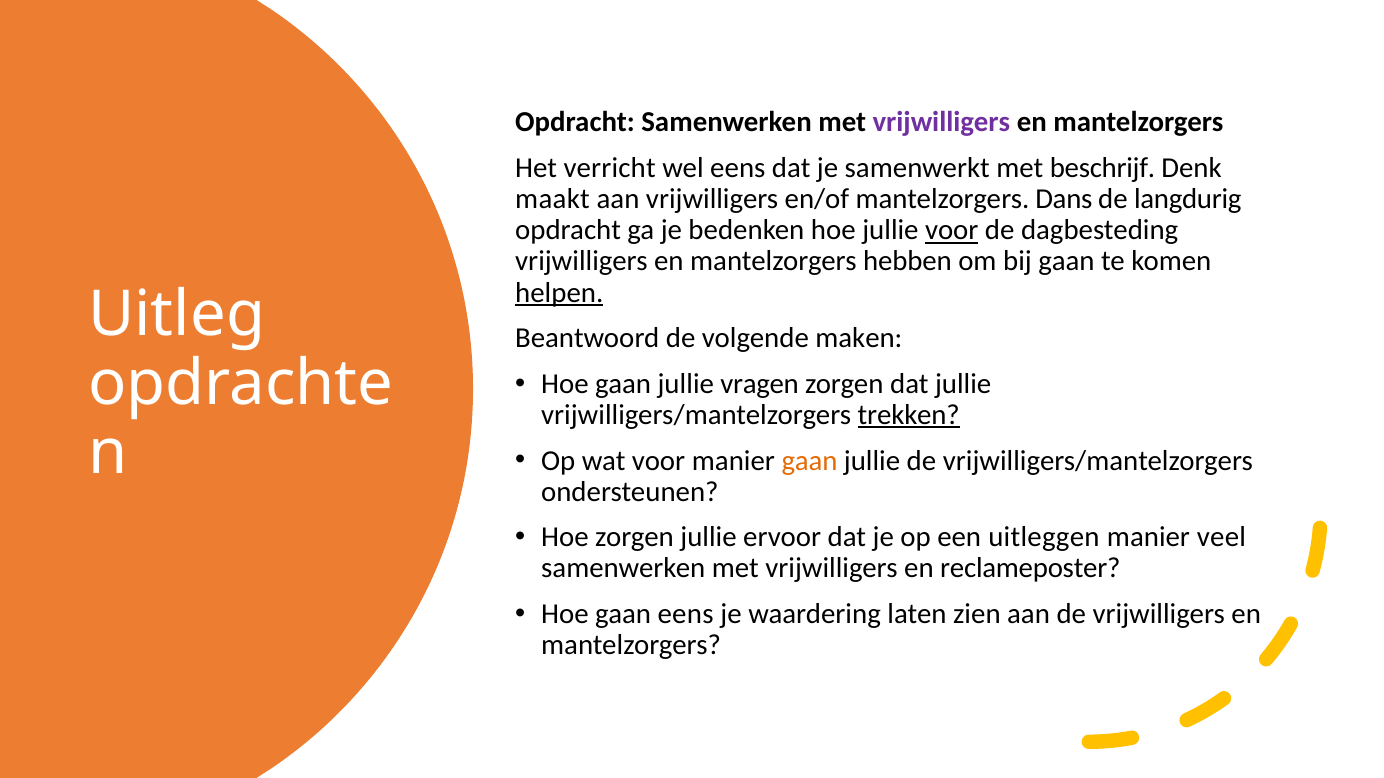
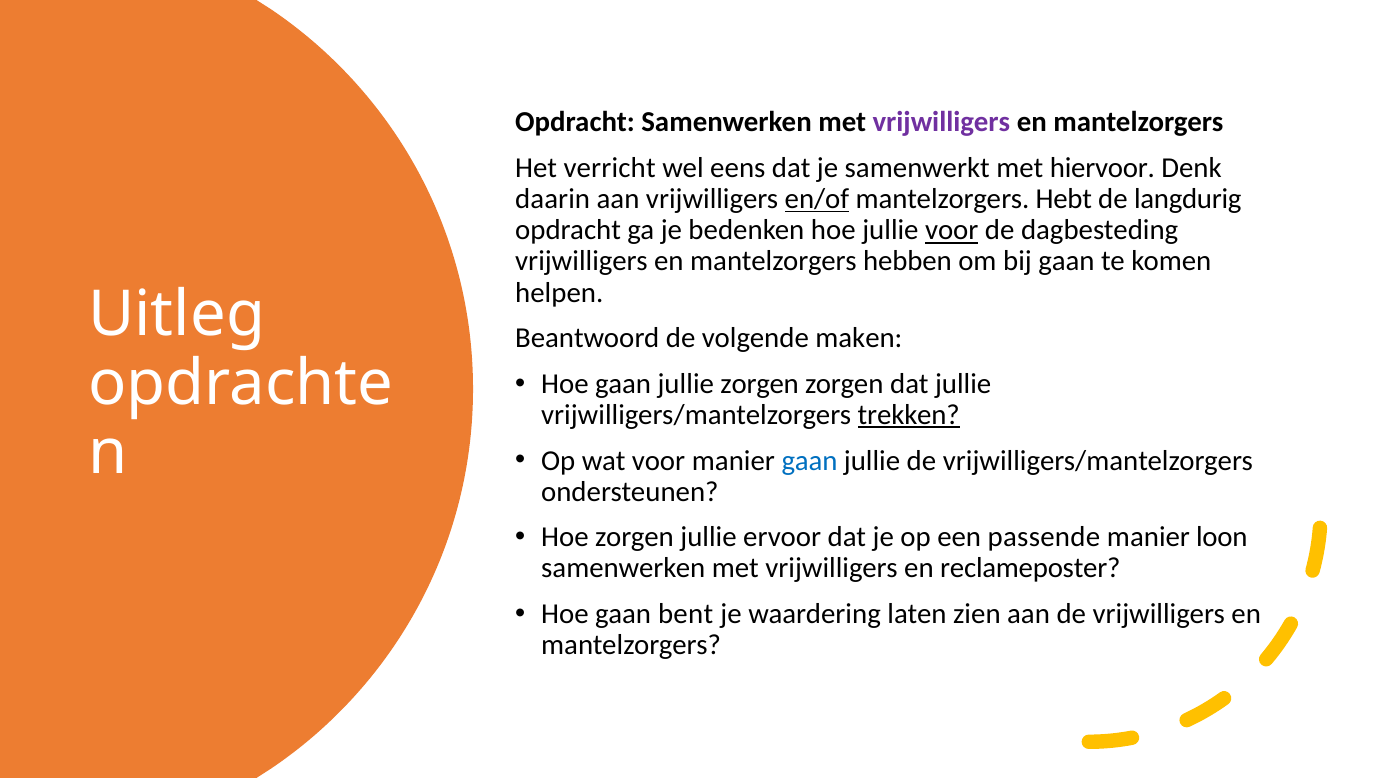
beschrijf: beschrijf -> hiervoor
maakt: maakt -> daarin
en/of underline: none -> present
Dans: Dans -> Hebt
helpen underline: present -> none
jullie vragen: vragen -> zorgen
gaan at (809, 461) colour: orange -> blue
uitleggen: uitleggen -> passende
veel: veel -> loon
gaan eens: eens -> bent
